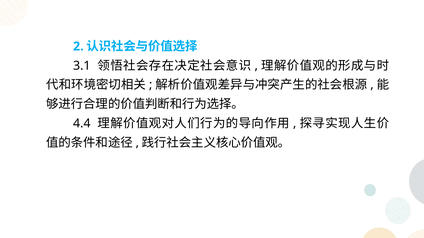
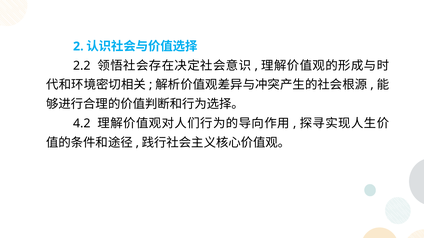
3.1: 3.1 -> 2.2
4.4: 4.4 -> 4.2
